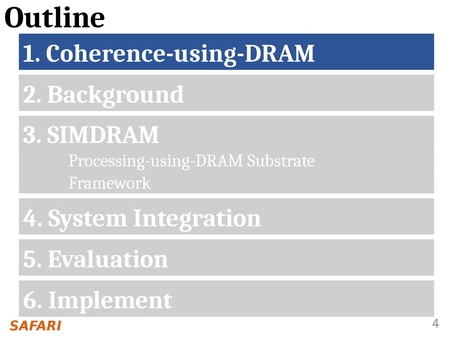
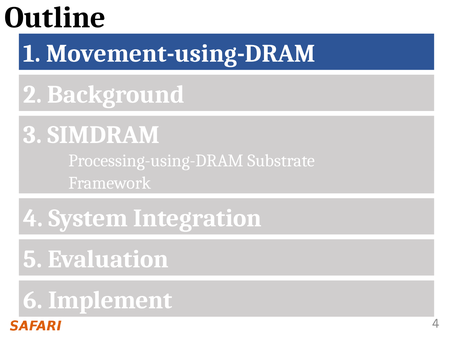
Coherence-using-DRAM: Coherence-using-DRAM -> Movement-using-DRAM
